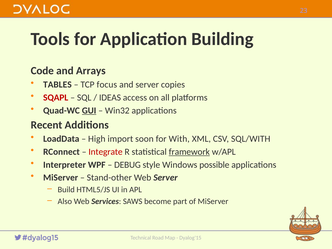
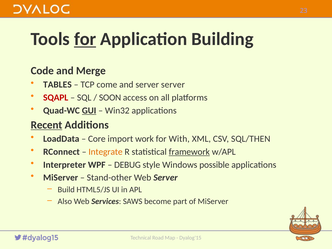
for at (85, 39) underline: none -> present
Arrays: Arrays -> Merge
focus: focus -> come
server copies: copies -> server
IDEAS: IDEAS -> SOON
Recent underline: none -> present
High: High -> Core
soon: soon -> work
SQL/WITH: SQL/WITH -> SQL/THEN
Integrate colour: red -> orange
